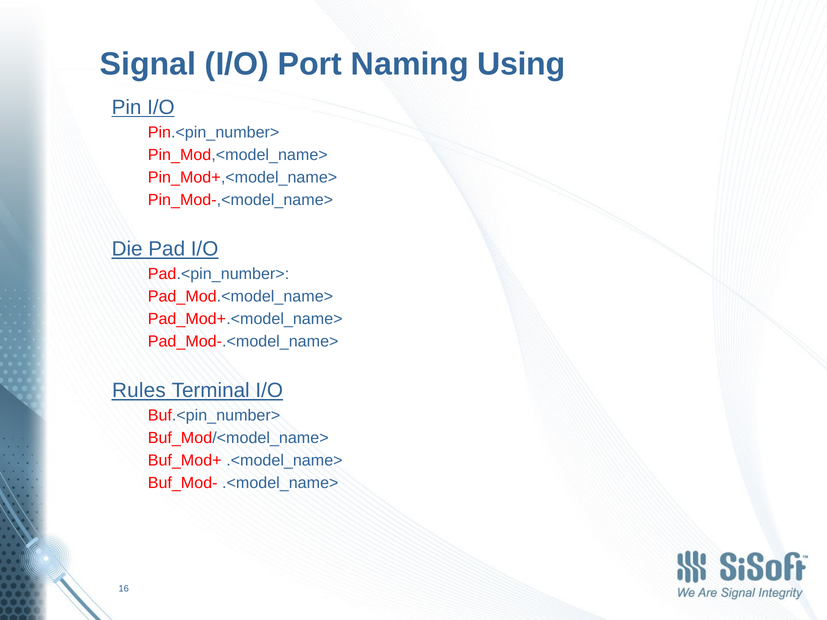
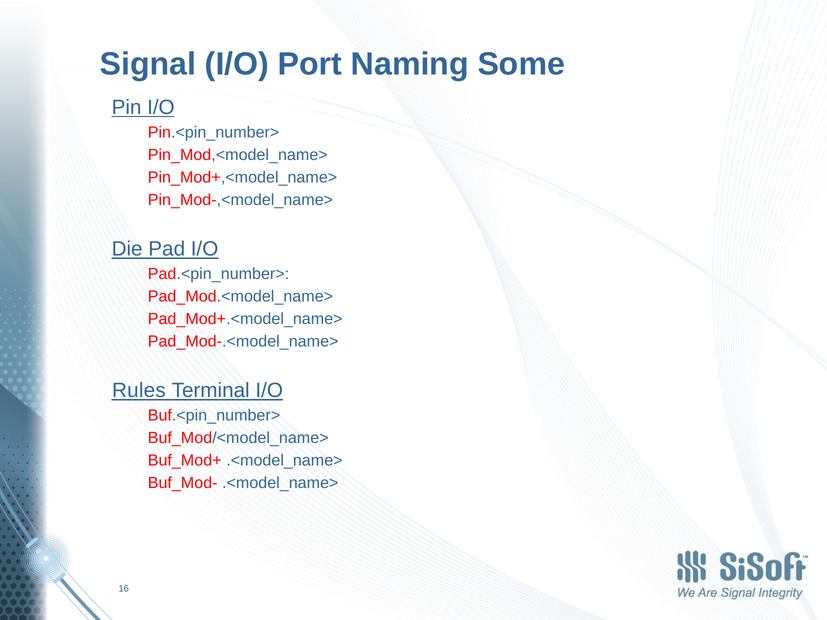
Using: Using -> Some
